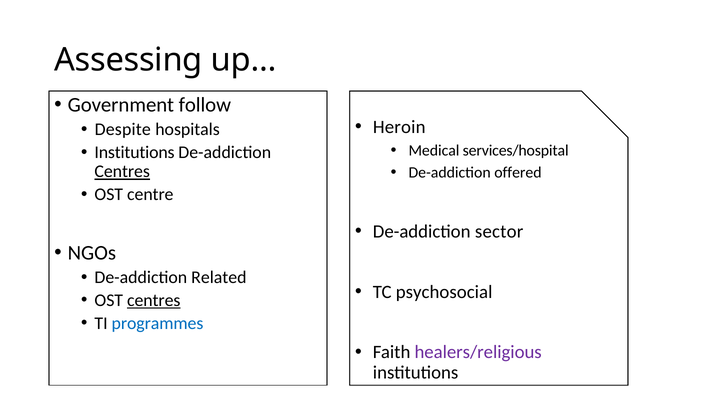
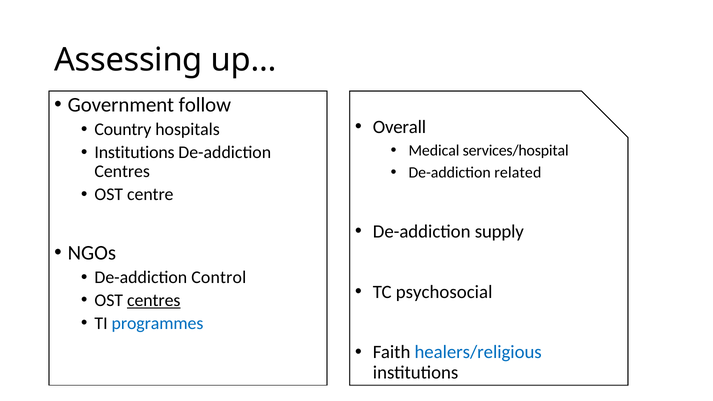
Heroin: Heroin -> Overall
Despite: Despite -> Country
Centres at (122, 172) underline: present -> none
offered: offered -> related
sector: sector -> supply
Related: Related -> Control
healers/religious colour: purple -> blue
